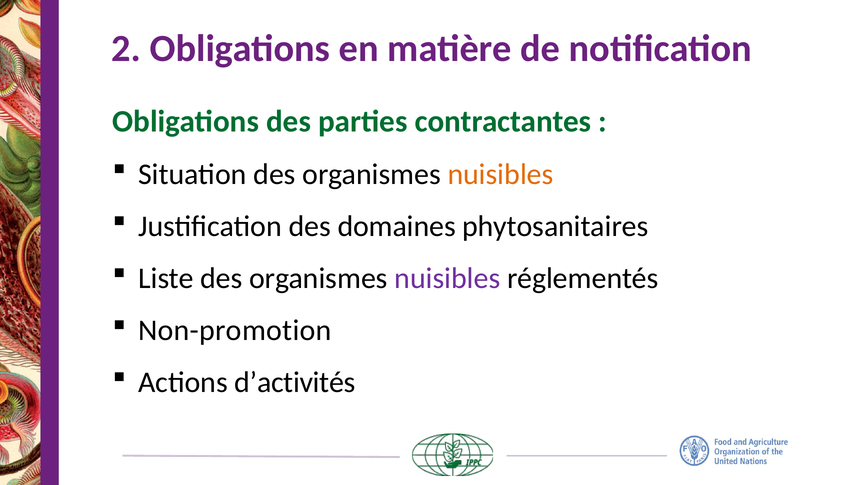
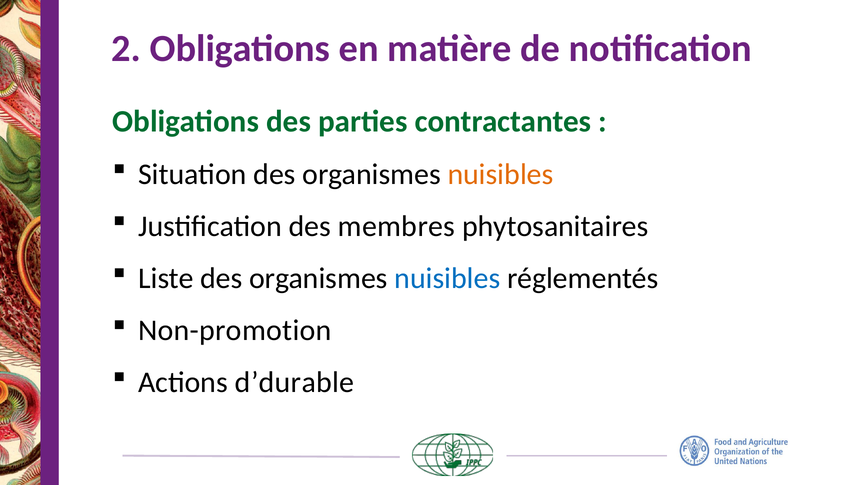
domaines: domaines -> membres
nuisibles at (447, 279) colour: purple -> blue
d’activités: d’activités -> d’durable
